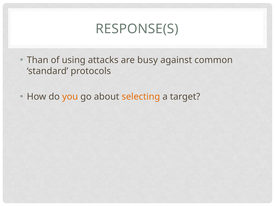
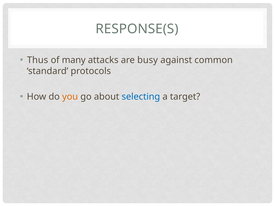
Than: Than -> Thus
using: using -> many
selecting colour: orange -> blue
